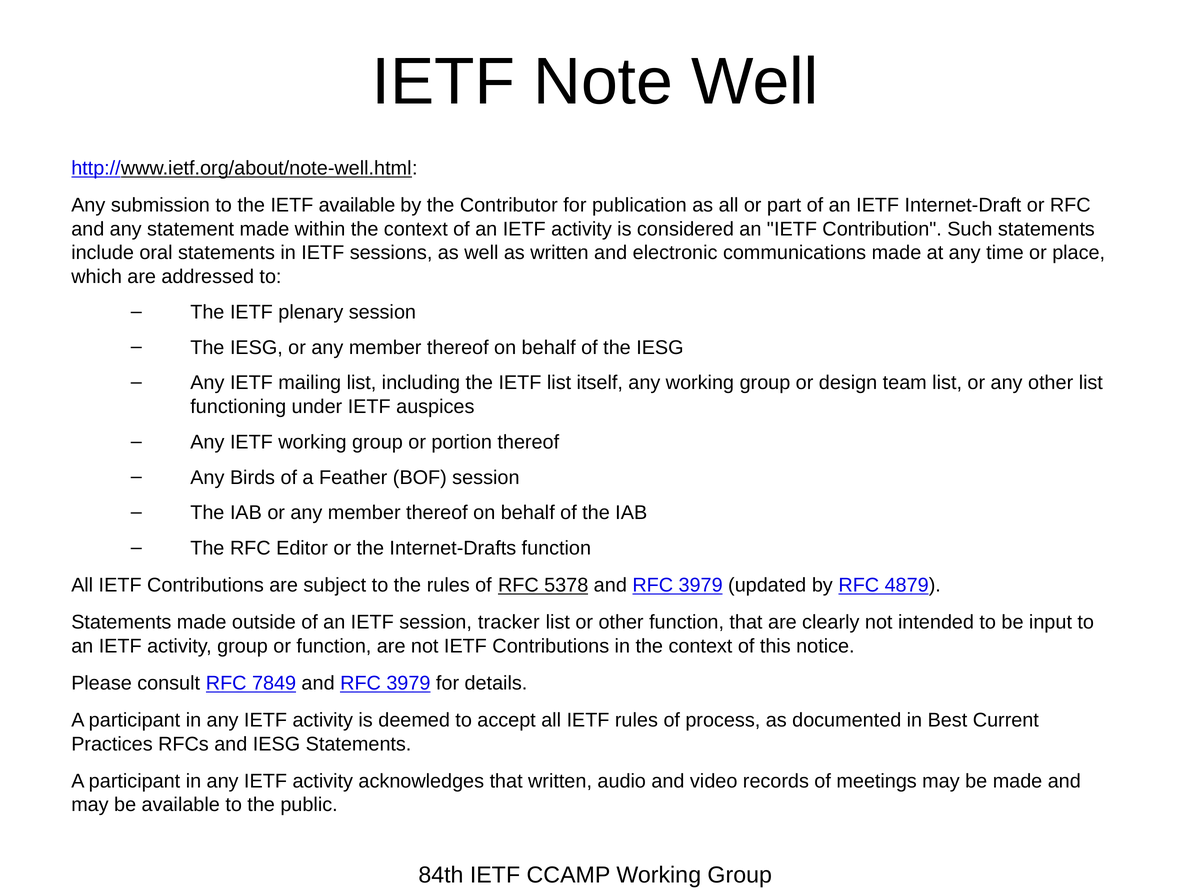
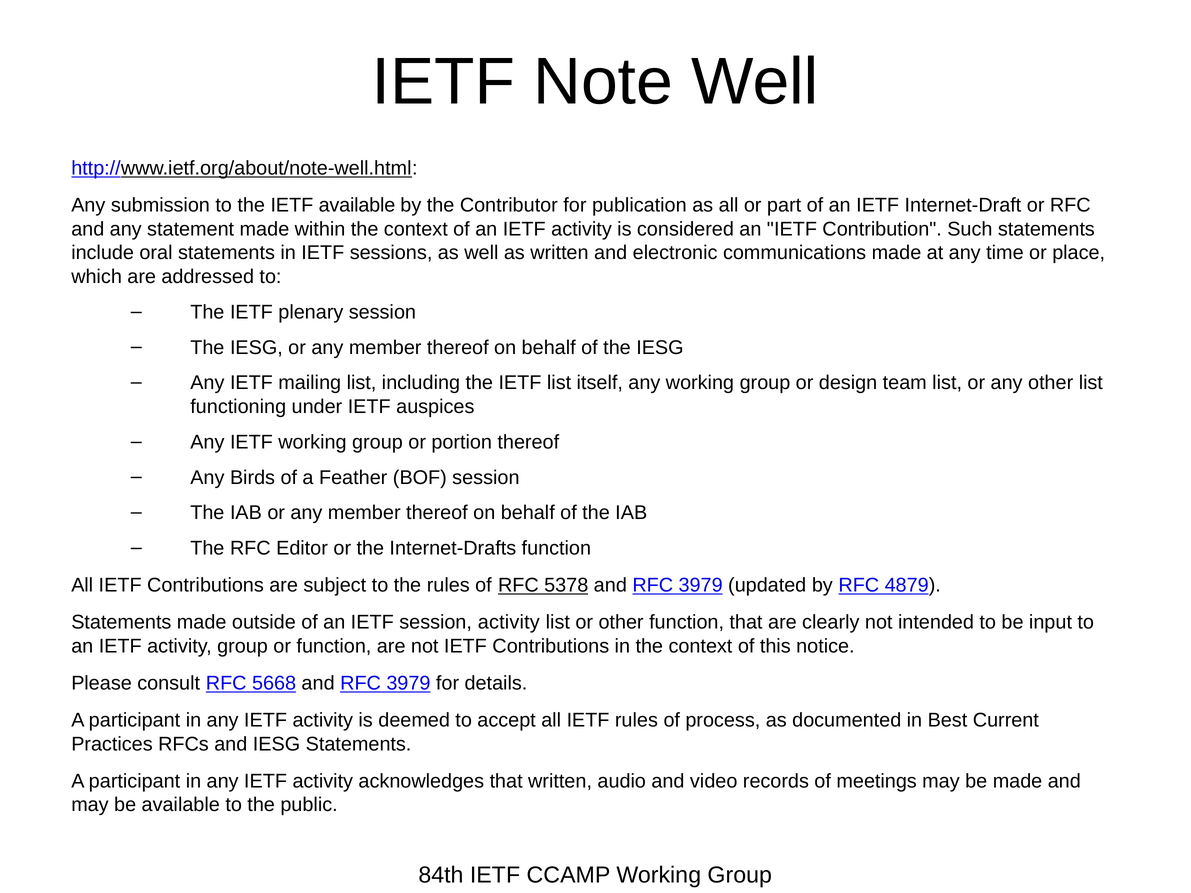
session tracker: tracker -> activity
7849: 7849 -> 5668
